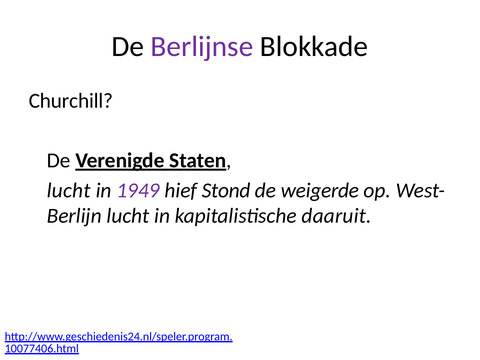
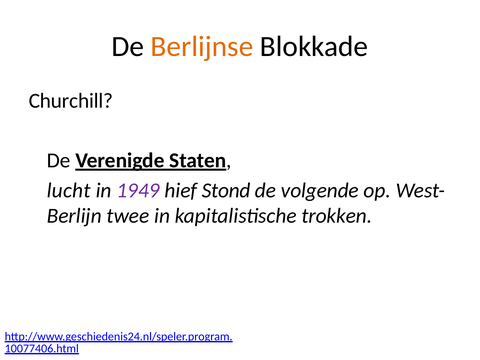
Berlijnse colour: purple -> orange
weigerde: weigerde -> volgende
lucht at (128, 216): lucht -> twee
daaruit: daaruit -> trokken
